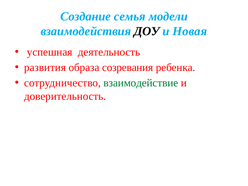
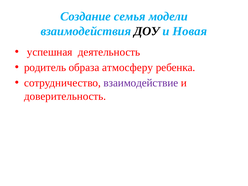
развития: развития -> родитель
созревания: созревания -> атмосферу
взаимодействие colour: green -> purple
